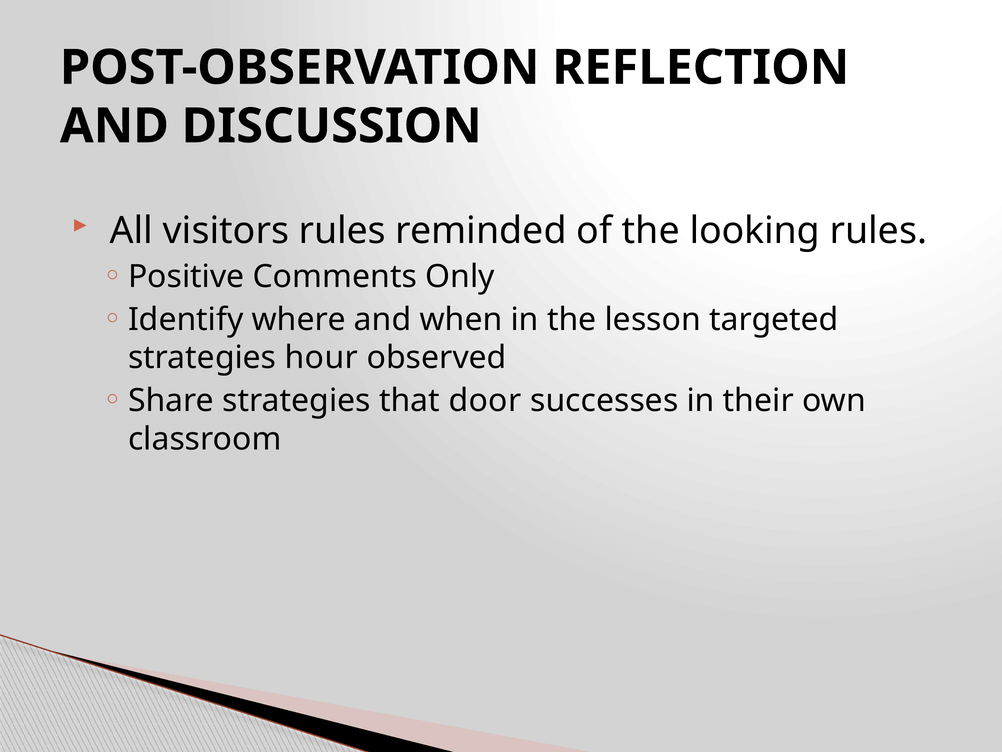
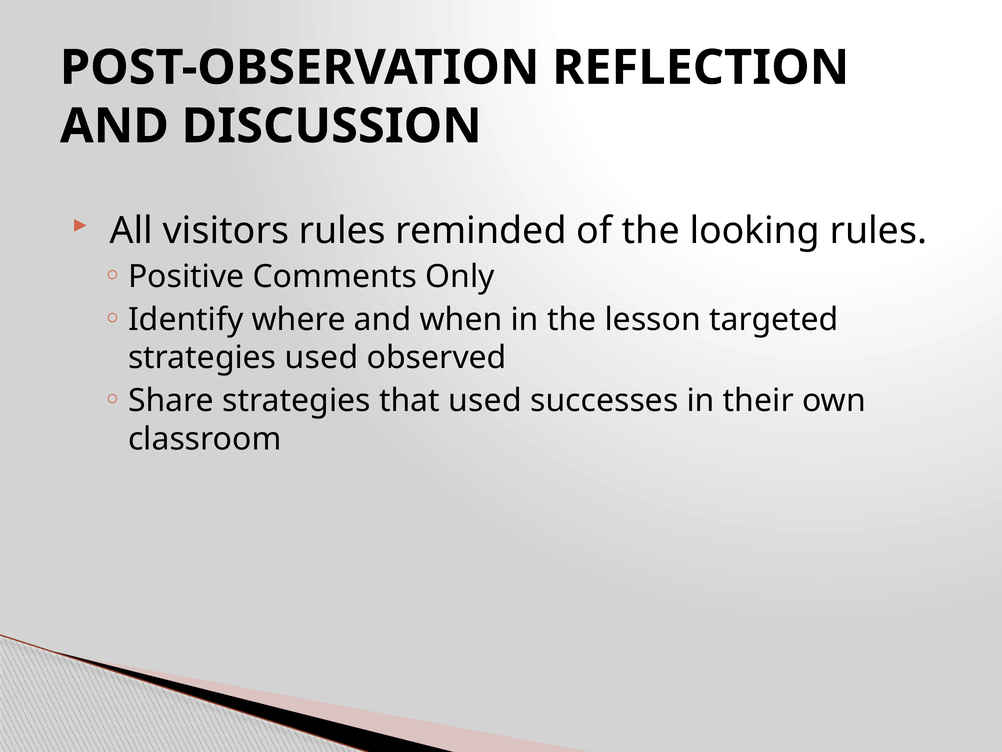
strategies hour: hour -> used
that door: door -> used
